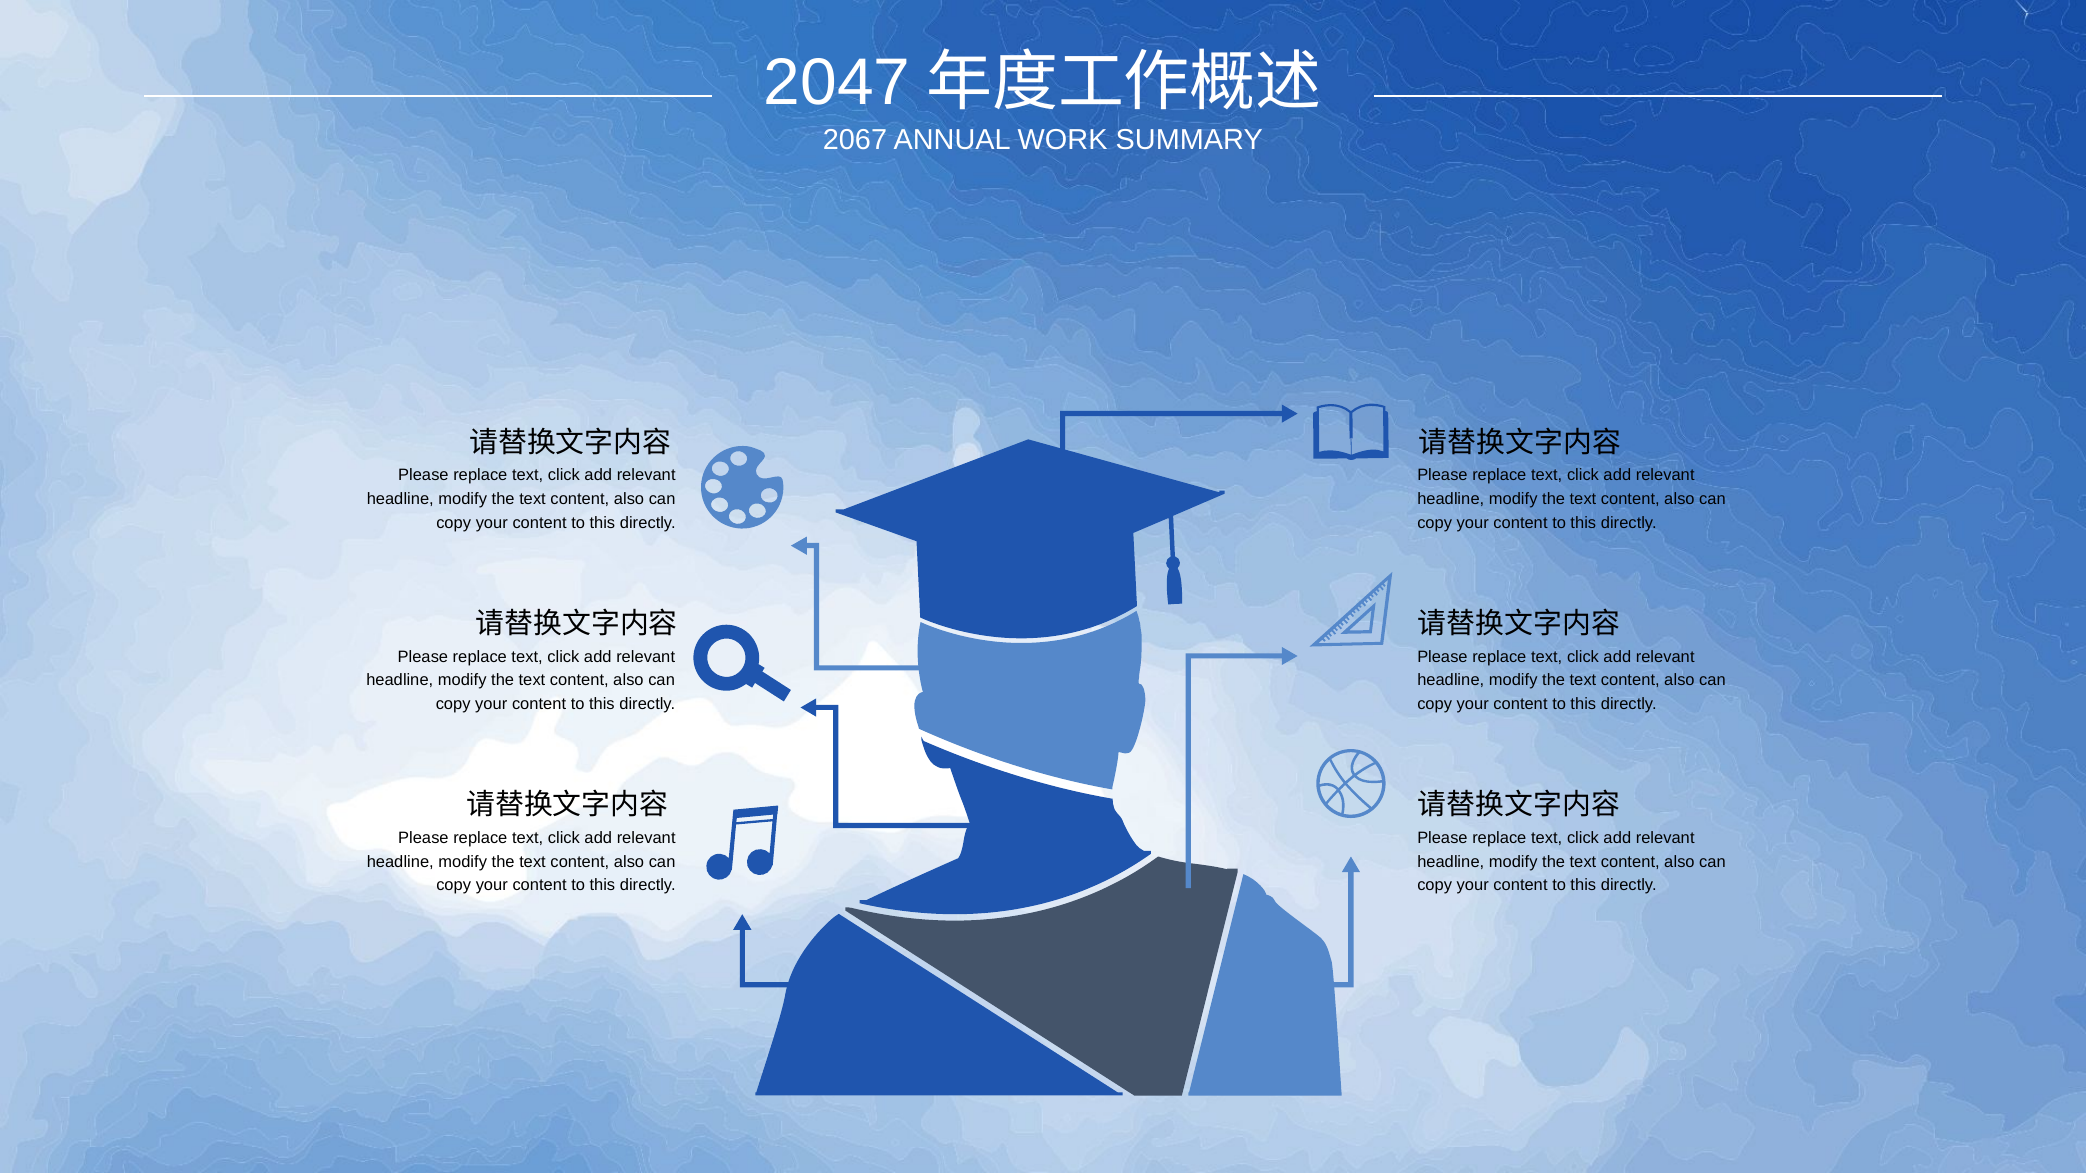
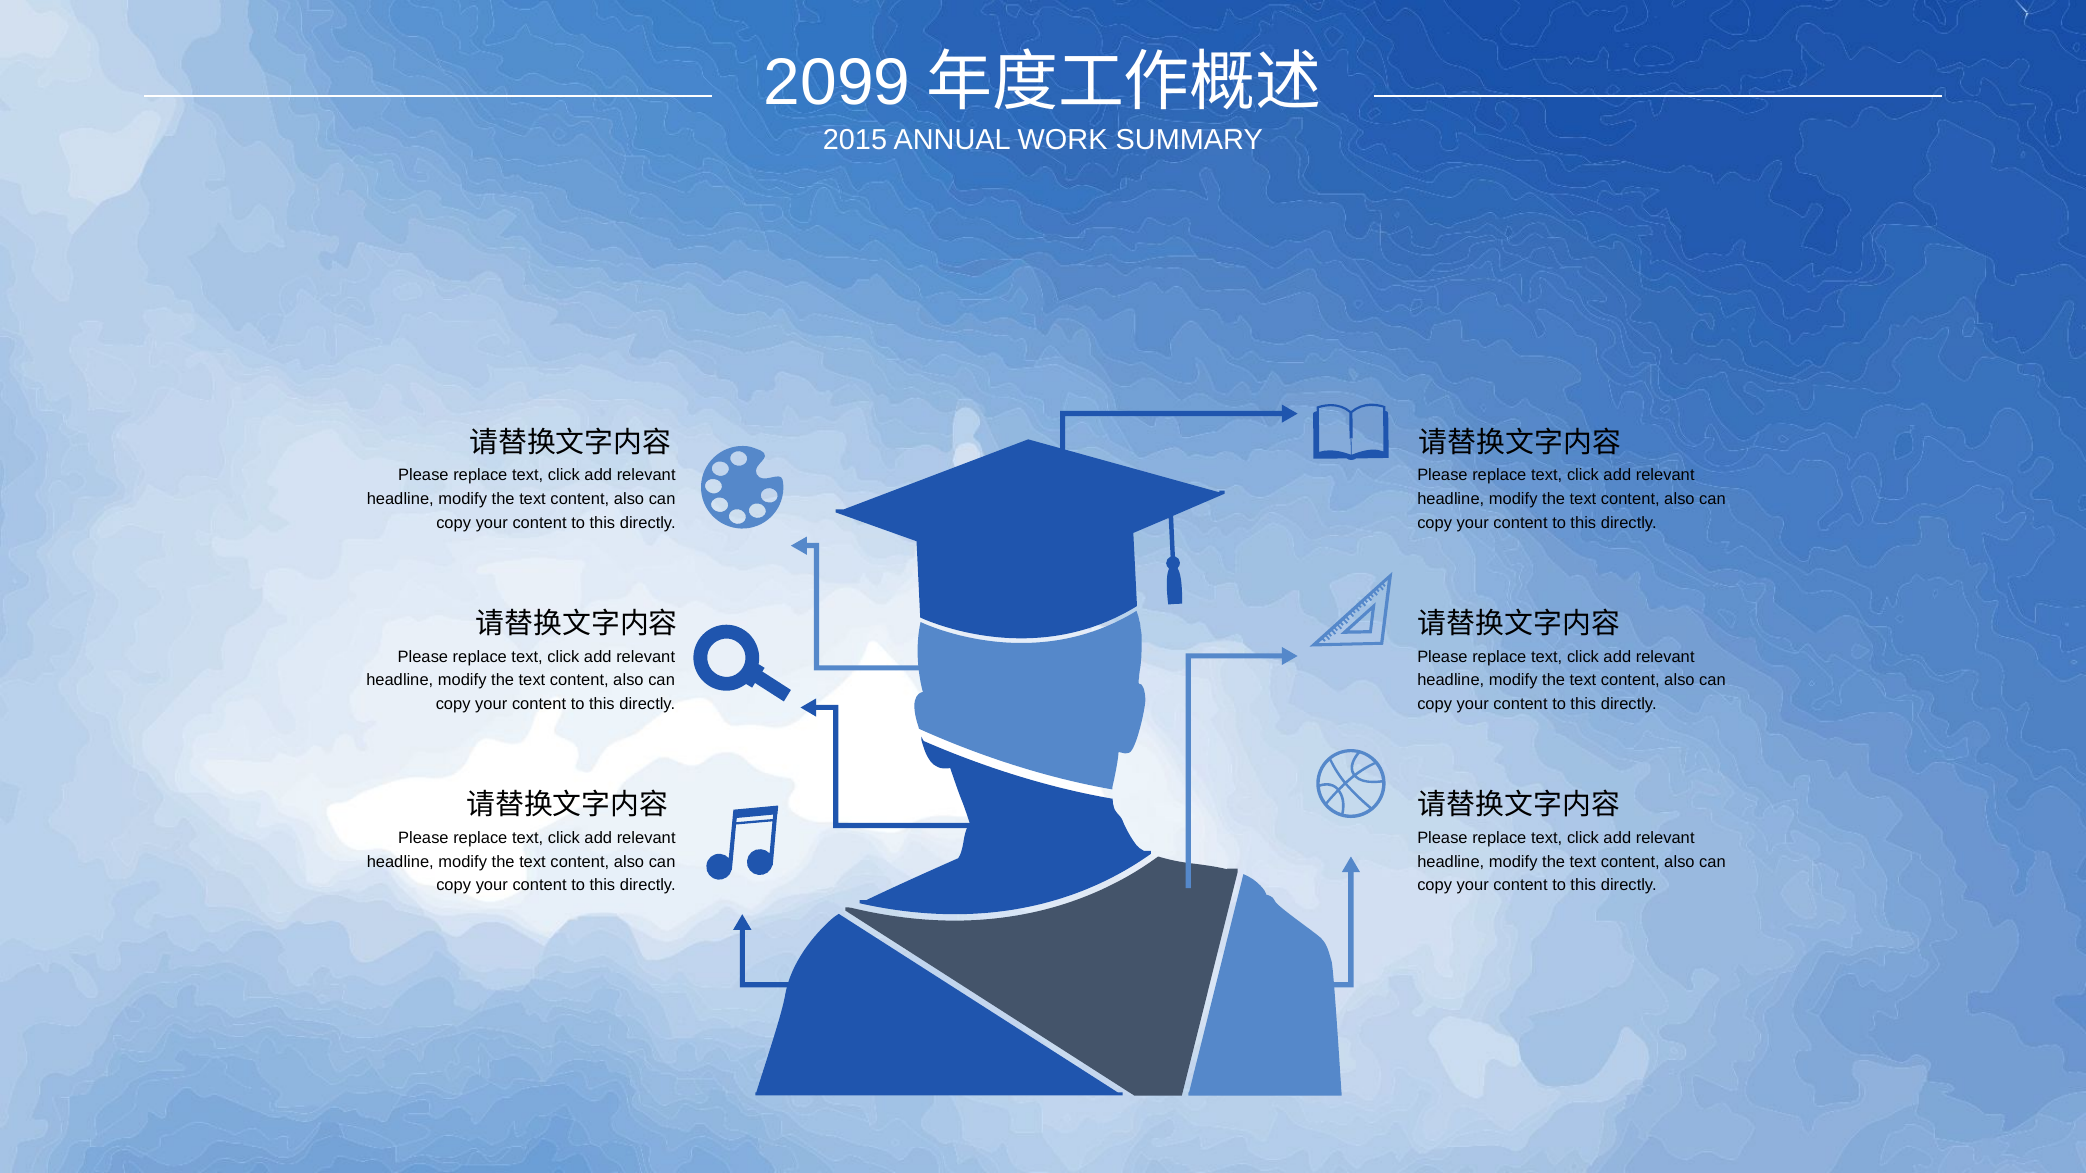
2047: 2047 -> 2099
2067: 2067 -> 2015
